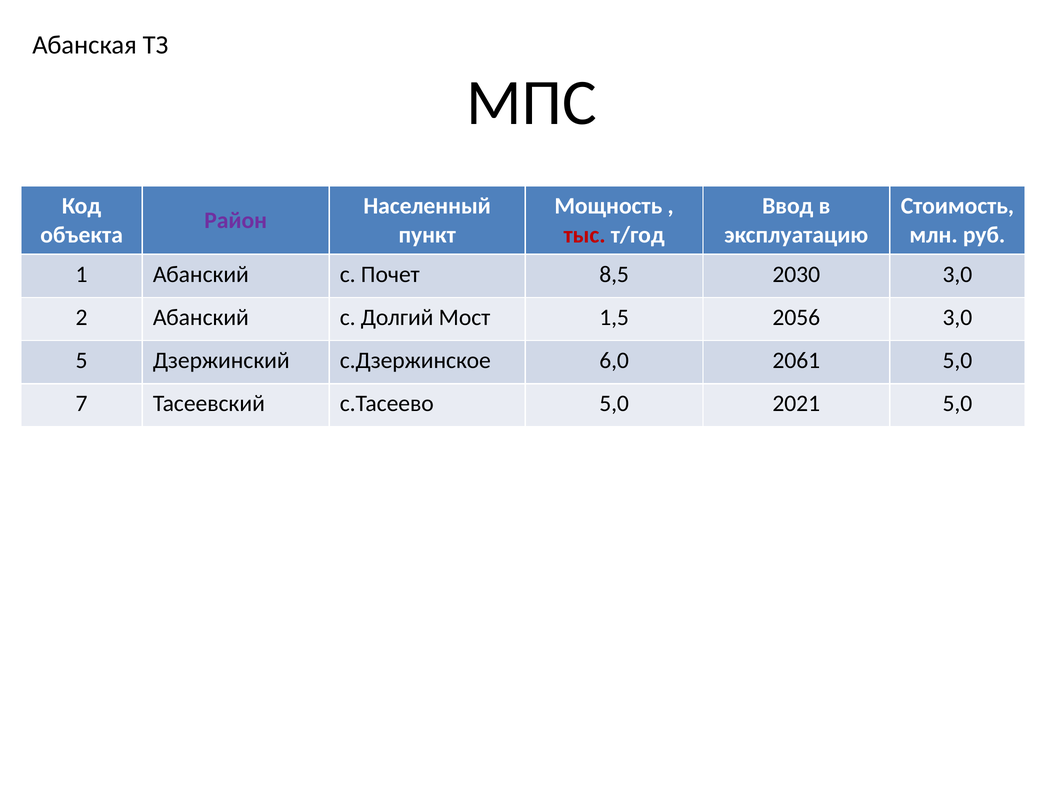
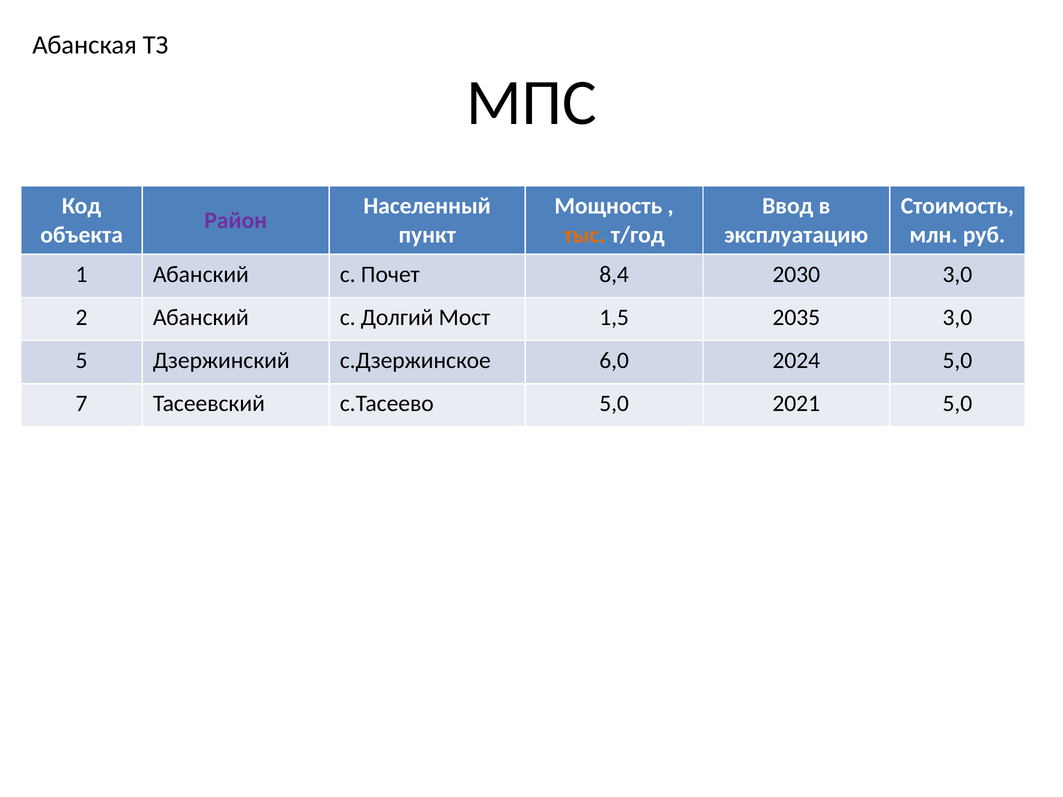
тыс colour: red -> orange
8,5: 8,5 -> 8,4
2056: 2056 -> 2035
2061: 2061 -> 2024
